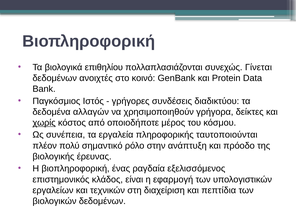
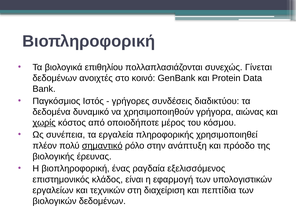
αλλαγών: αλλαγών -> δυναμικό
δείκτες: δείκτες -> αιώνας
ταυτοποιούνται: ταυτοποιούνται -> χρησιμοποιηθεί
σημαντικό underline: none -> present
